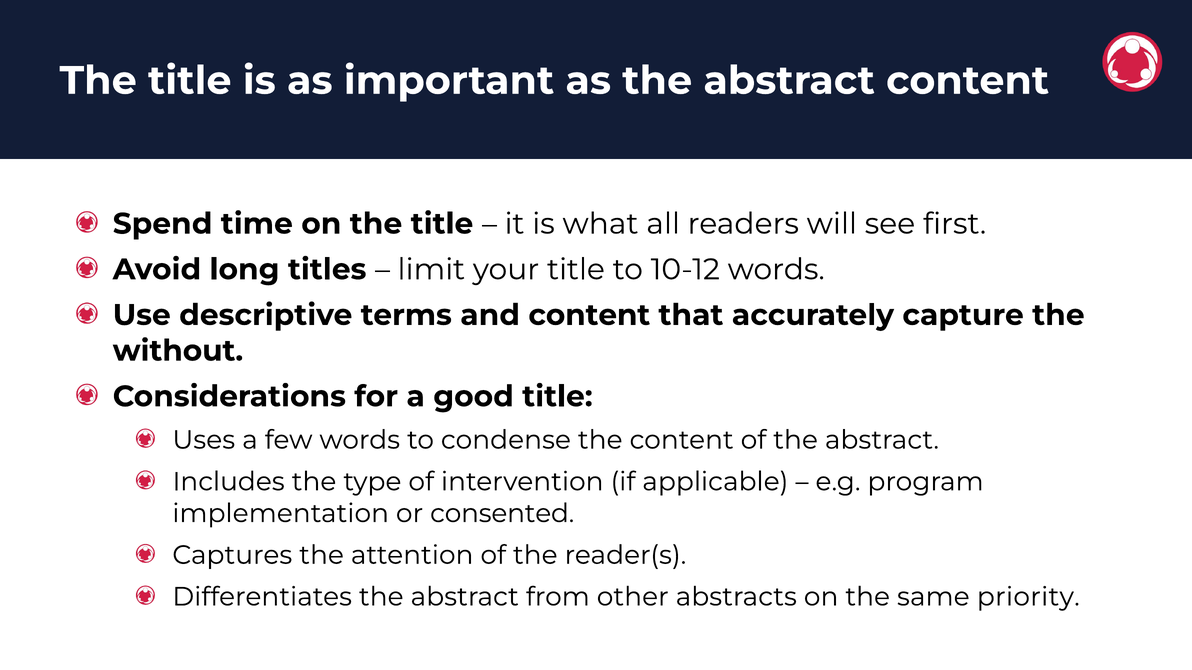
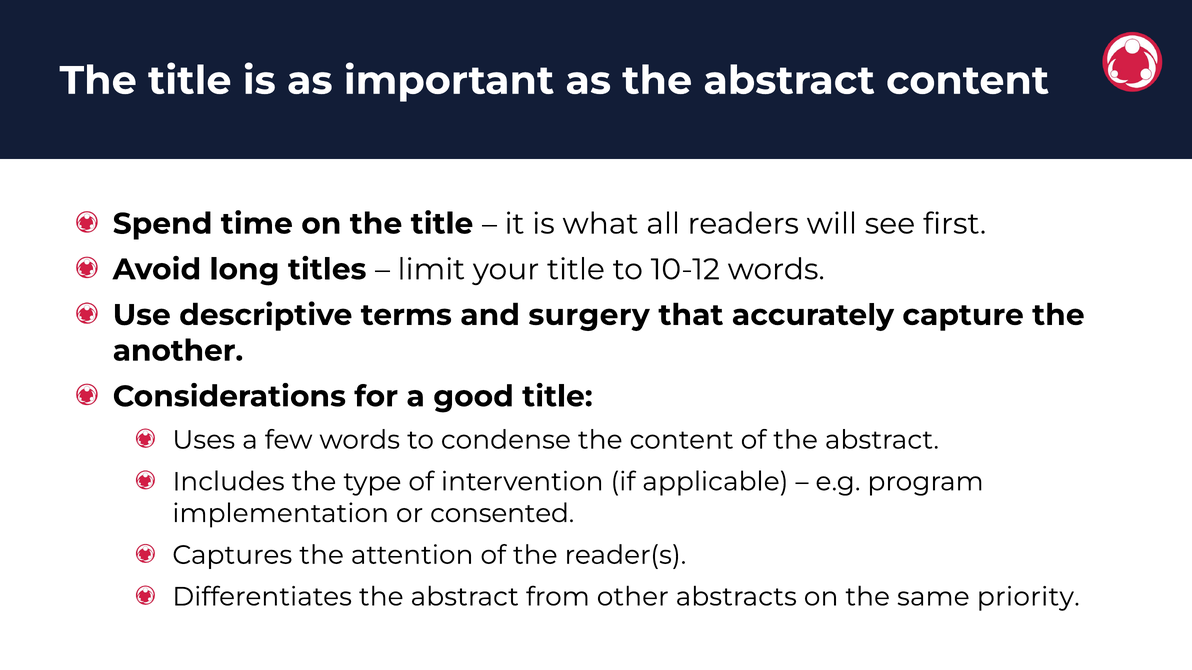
and content: content -> surgery
without: without -> another
